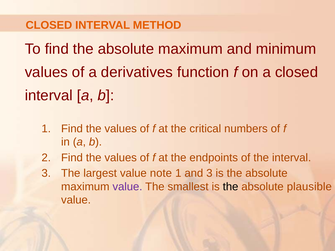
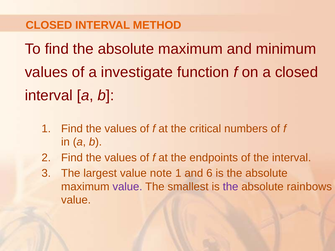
derivatives: derivatives -> investigate
and 3: 3 -> 6
the at (231, 187) colour: black -> purple
plausible: plausible -> rainbows
